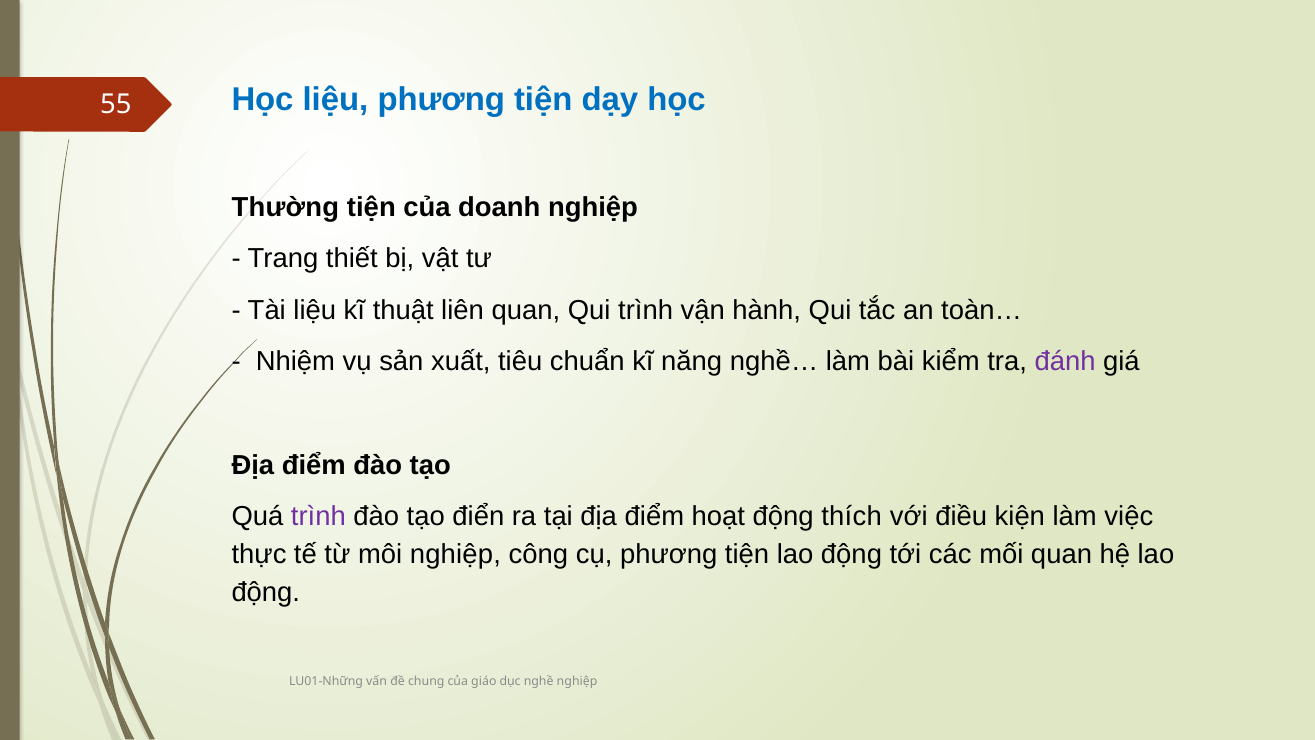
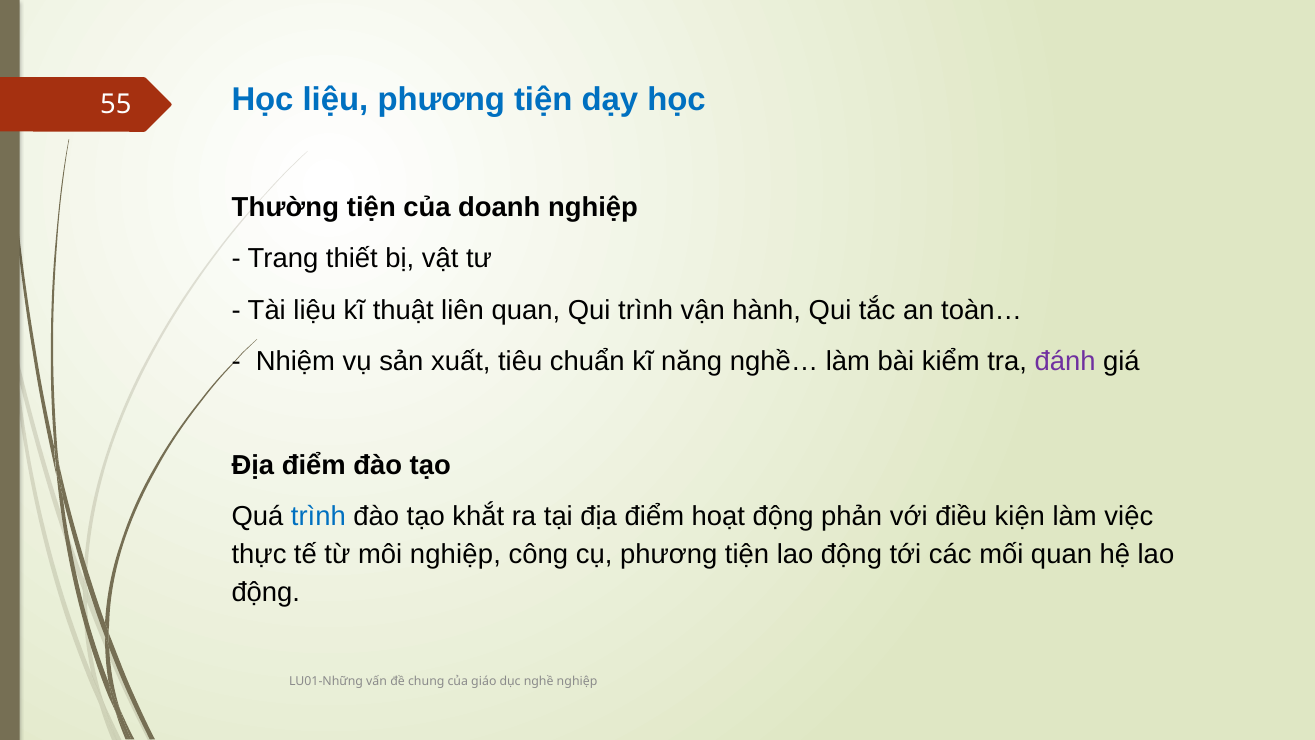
trình at (318, 516) colour: purple -> blue
điển: điển -> khắt
thích: thích -> phản
